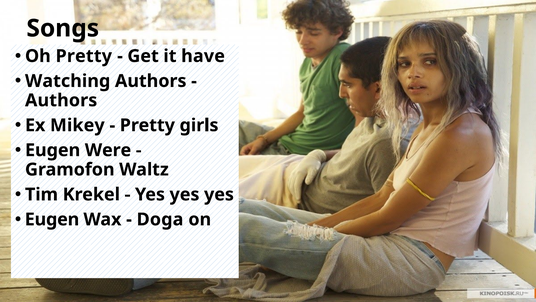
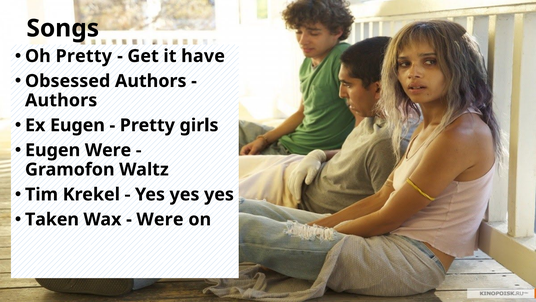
Watching: Watching -> Obsessed
Ex Mikey: Mikey -> Eugen
Eugen at (52, 219): Eugen -> Taken
Doga at (160, 219): Doga -> Were
